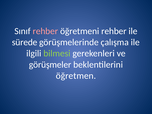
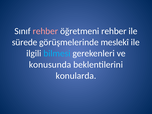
çalışma: çalışma -> meslekî
bilmesi colour: light green -> light blue
görüşmeler: görüşmeler -> konusunda
öğretmen: öğretmen -> konularda
